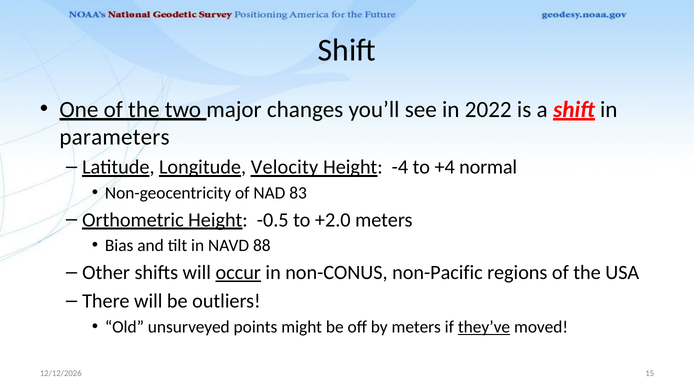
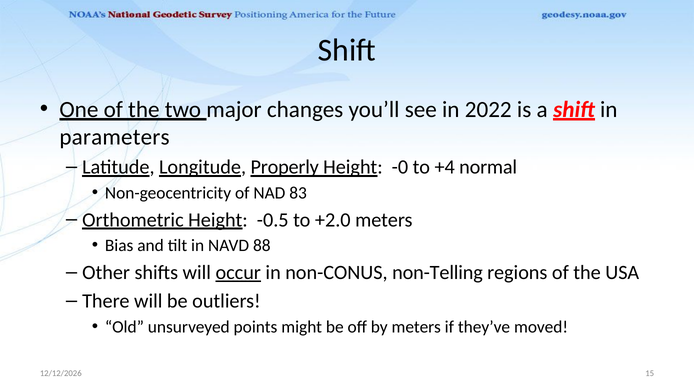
Velocity: Velocity -> Properly
-4: -4 -> -0
non-Pacific: non-Pacific -> non-Telling
they’ve underline: present -> none
